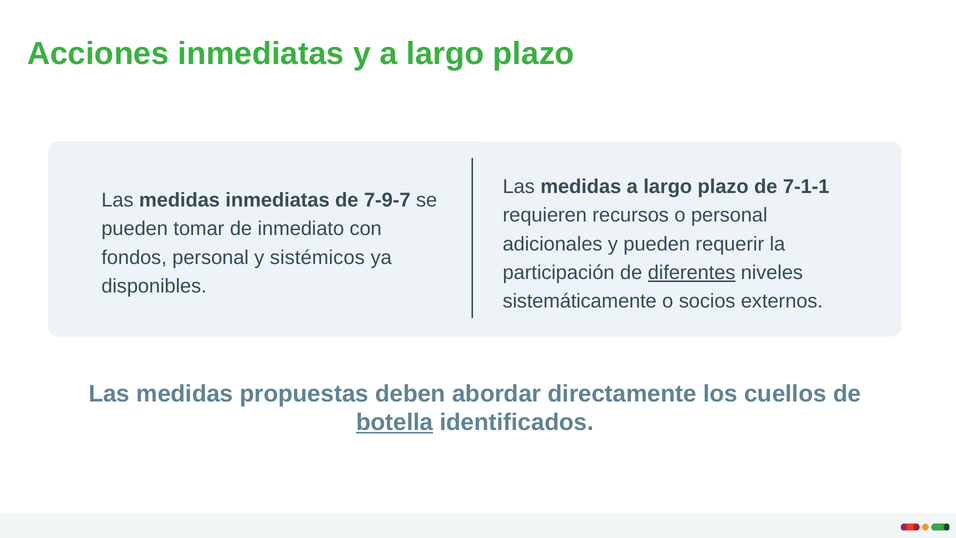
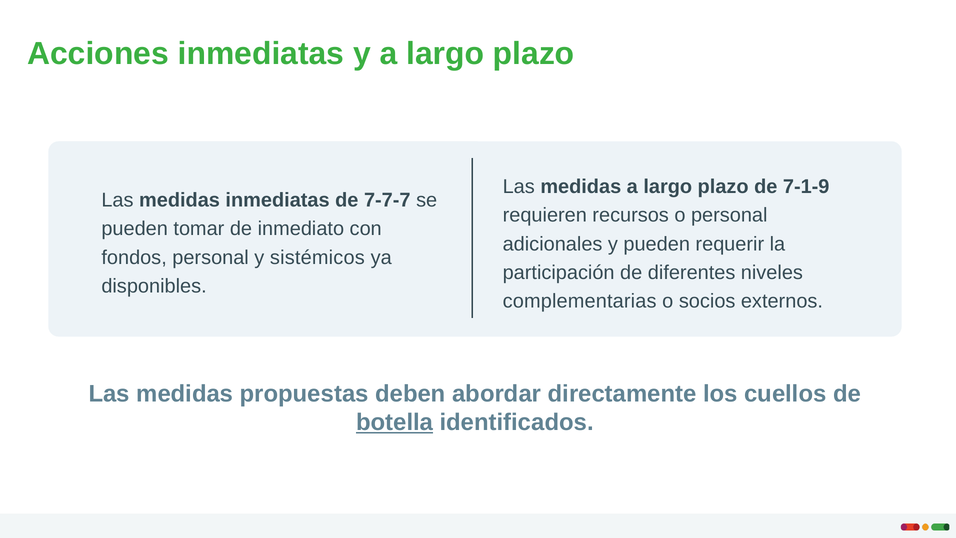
7-1-1: 7-1-1 -> 7-1-9
7-9-7: 7-9-7 -> 7-7-7
diferentes underline: present -> none
sistemáticamente: sistemáticamente -> complementarias
